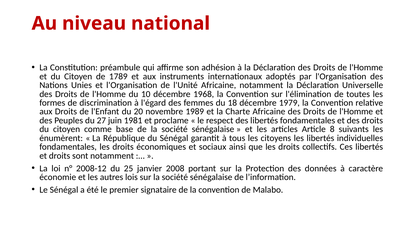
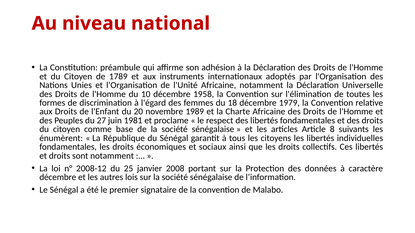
1968: 1968 -> 1958
économie at (58, 178): économie -> décembre
